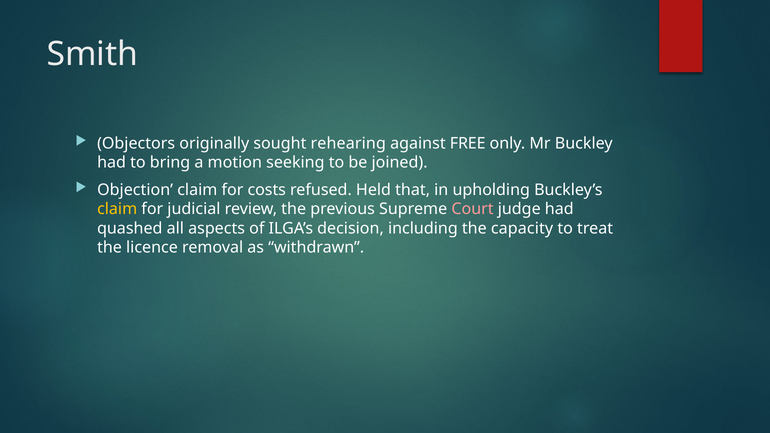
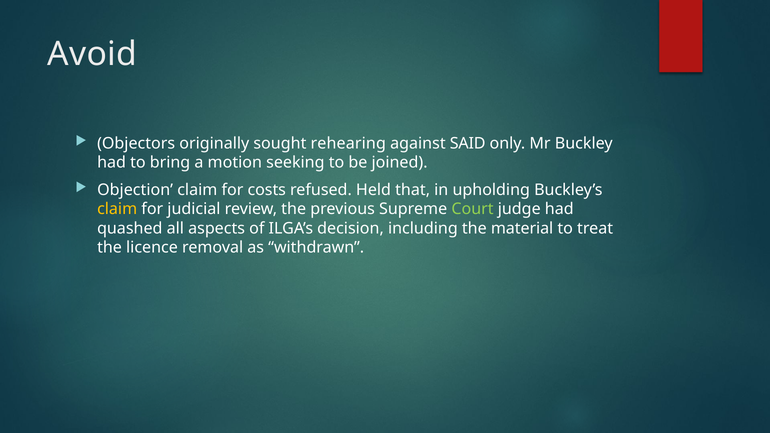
Smith: Smith -> Avoid
FREE: FREE -> SAID
Court colour: pink -> light green
capacity: capacity -> material
